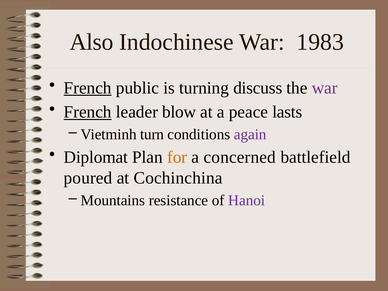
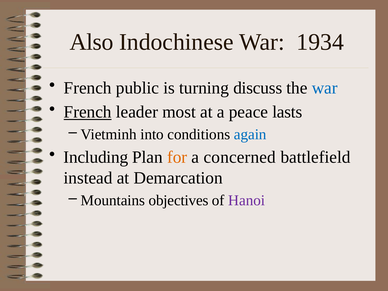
1983: 1983 -> 1934
French at (88, 88) underline: present -> none
war at (325, 88) colour: purple -> blue
blow: blow -> most
turn: turn -> into
again colour: purple -> blue
Diplomat: Diplomat -> Including
poured: poured -> instead
Cochinchina: Cochinchina -> Demarcation
resistance: resistance -> objectives
